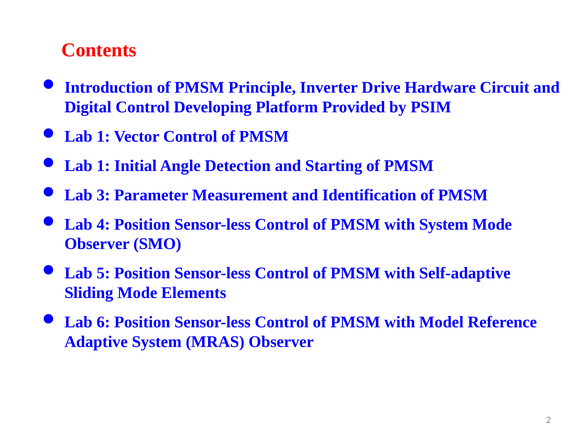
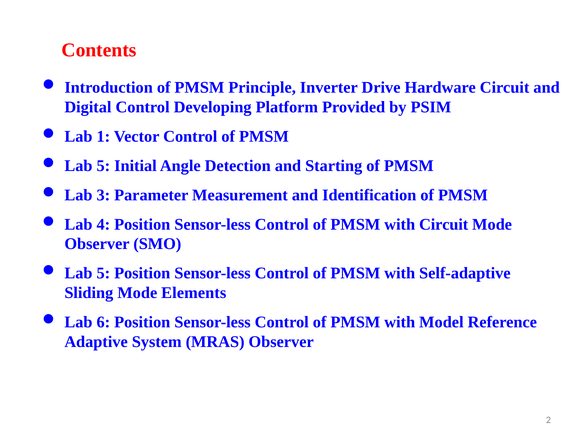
1 at (103, 165): 1 -> 5
with System: System -> Circuit
